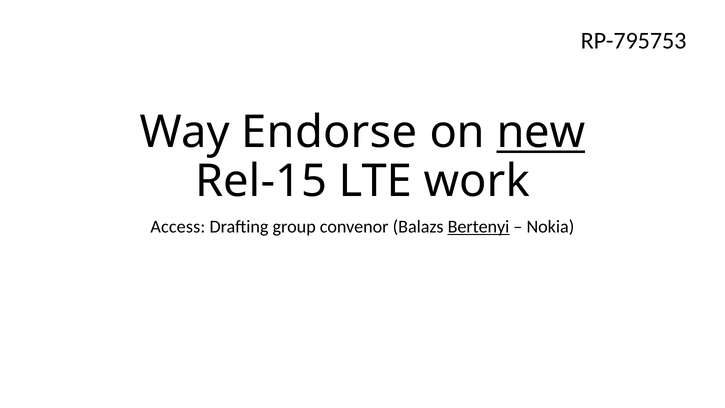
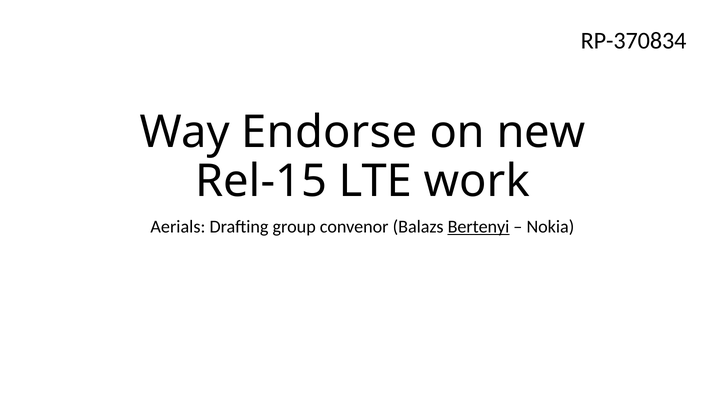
RP-795753: RP-795753 -> RP-370834
new underline: present -> none
Access: Access -> Aerials
